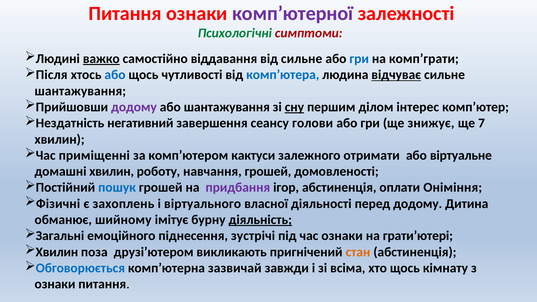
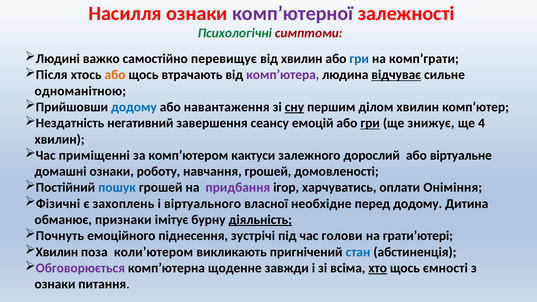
Питання at (125, 14): Питання -> Насилля
важко underline: present -> none
віддавання: віддавання -> перевищує
від сильне: сильне -> хвилин
або at (115, 75) colour: blue -> orange
чутливості: чутливості -> втрачають
комп’ютера colour: blue -> purple
шантажування at (80, 91): шантажування -> одноманітною
додому at (134, 107) colour: purple -> blue
або шантажування: шантажування -> навантаження
ділом інтерес: інтерес -> хвилин
голови: голови -> емоцій
гри at (370, 123) underline: none -> present
7: 7 -> 4
отримати: отримати -> дорослий
домашні хвилин: хвилин -> ознаки
ігор абстиненція: абстиненція -> харчуватись
діяльності: діяльності -> необхідне
шийному: шийному -> признаки
Загальні: Загальні -> Почнуть
час ознаки: ознаки -> голови
друзі’ютером: друзі’ютером -> коли’ютером
стан colour: orange -> blue
Обговорюється colour: blue -> purple
зазвичай: зазвичай -> щоденне
хто underline: none -> present
кімнату: кімнату -> ємності
